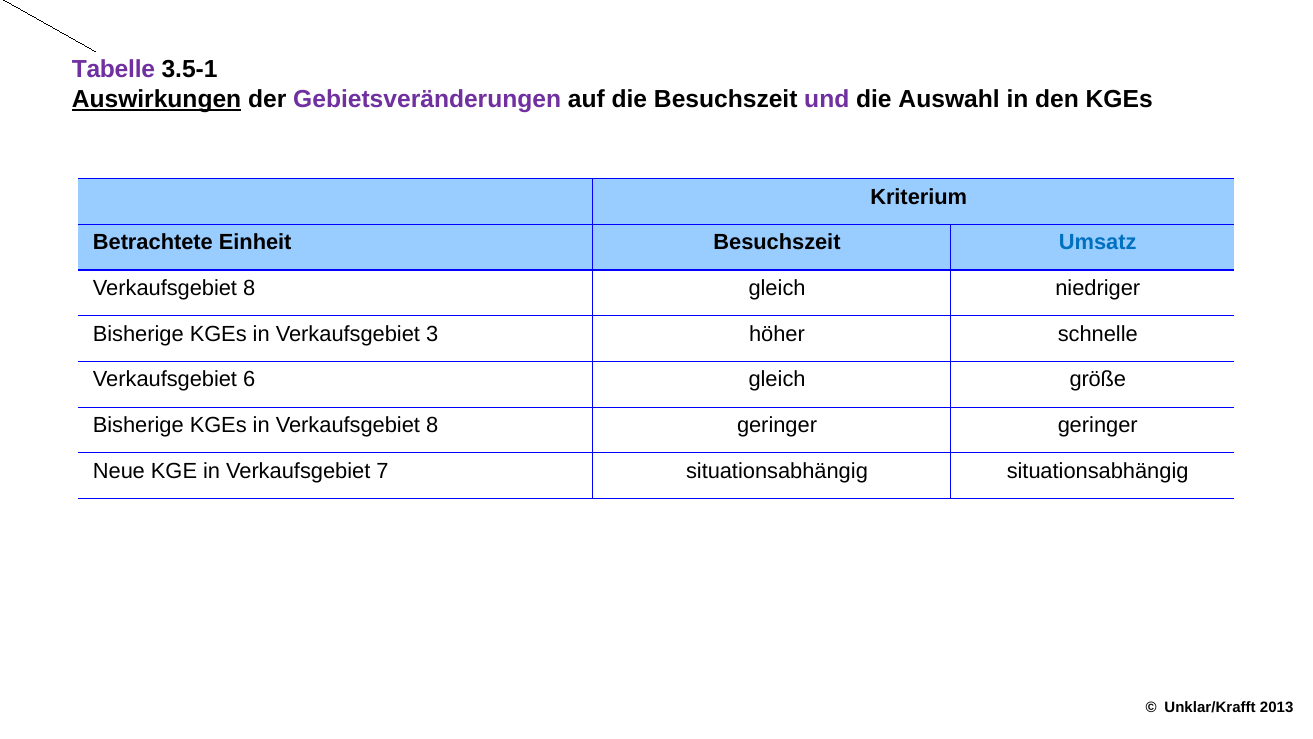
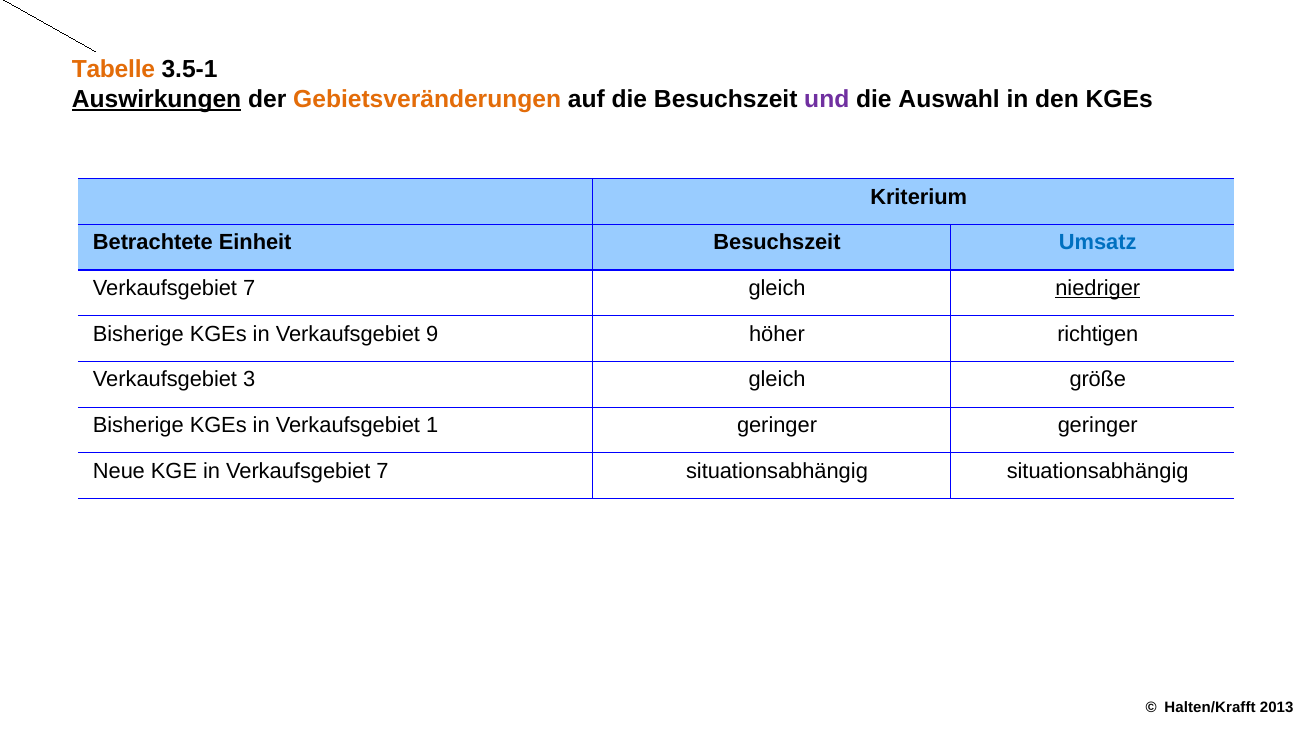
Tabelle colour: purple -> orange
Gebietsveränderungen colour: purple -> orange
8 at (249, 288): 8 -> 7
niedriger underline: none -> present
3: 3 -> 9
schnelle: schnelle -> richtigen
6: 6 -> 3
in Verkaufsgebiet 8: 8 -> 1
Unklar/Krafft: Unklar/Krafft -> Halten/Krafft
